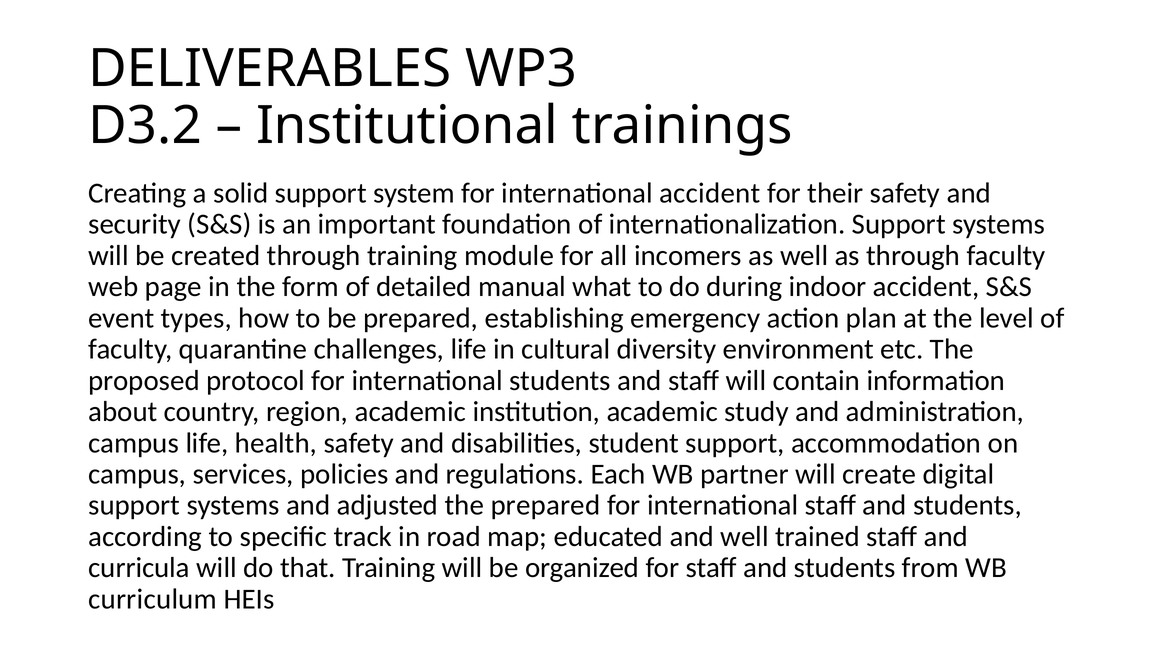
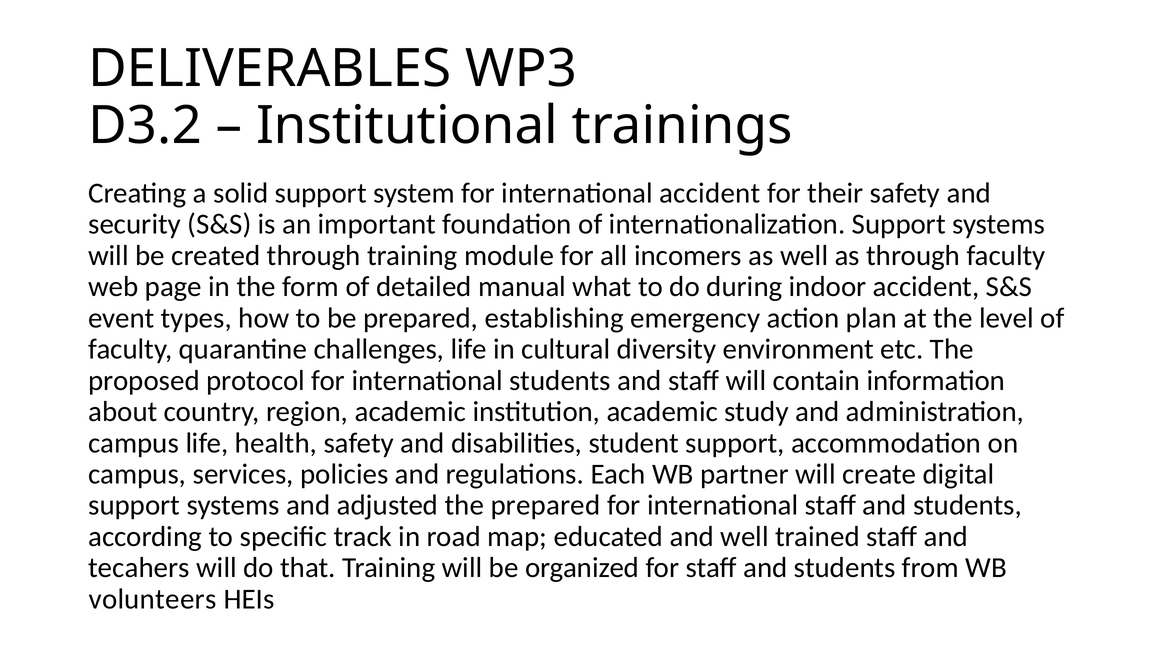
curricula: curricula -> tecahers
curriculum: curriculum -> volunteers
